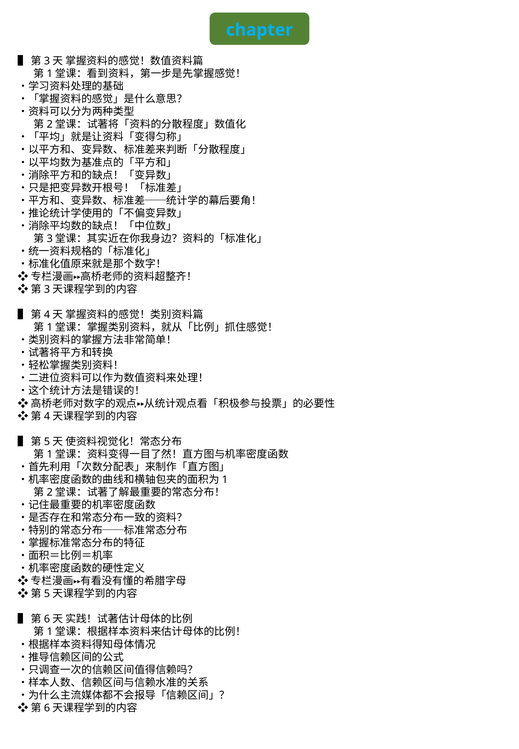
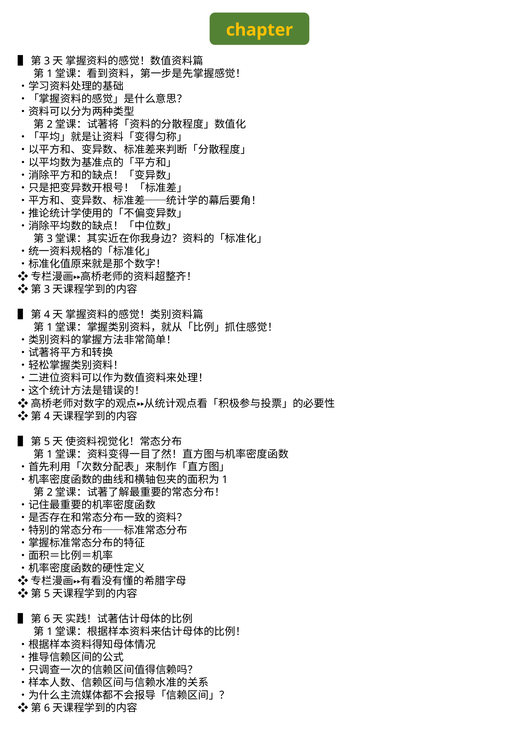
chapter colour: light blue -> yellow
